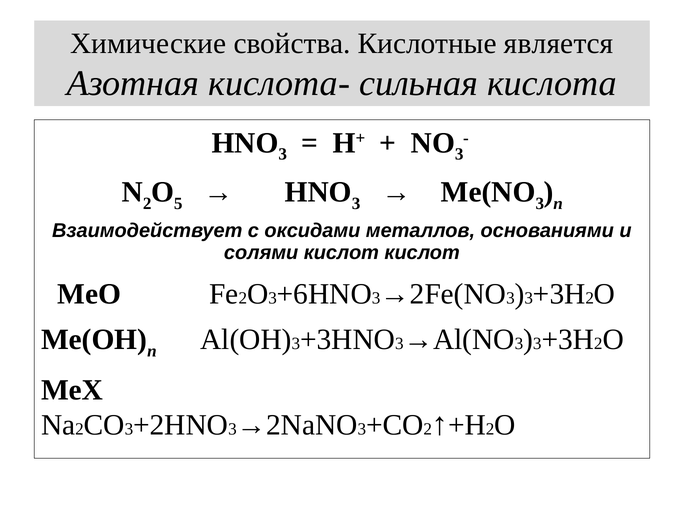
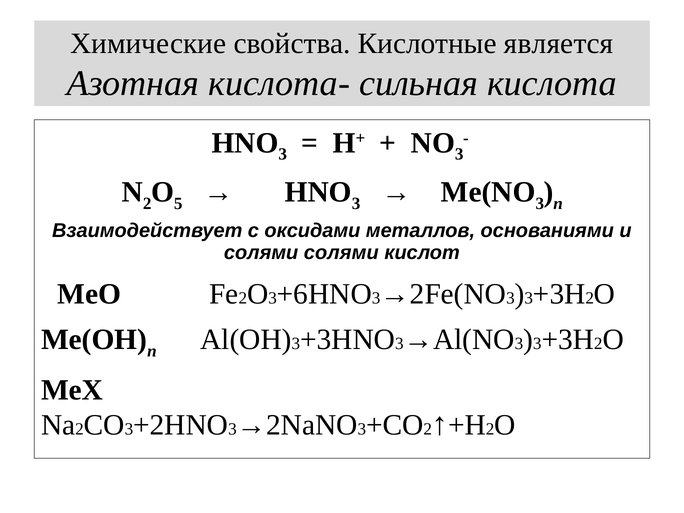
солями кислот: кислот -> солями
